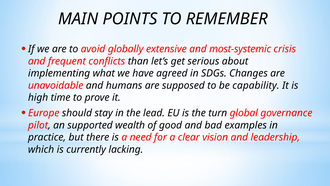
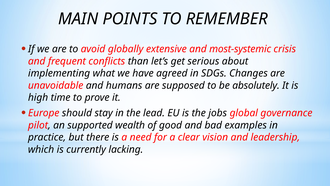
capability: capability -> absolutely
turn: turn -> jobs
